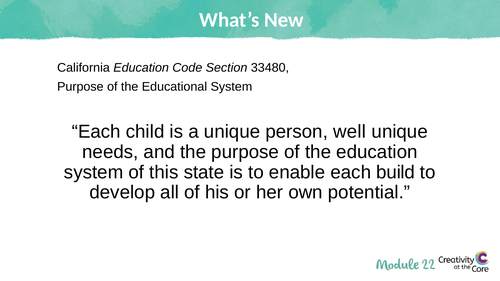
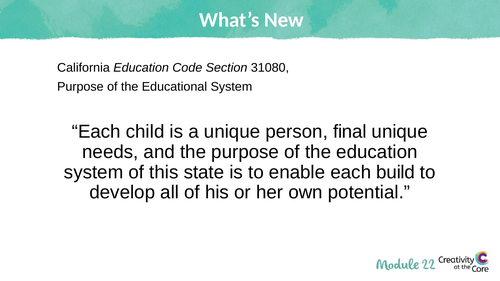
33480: 33480 -> 31080
well: well -> final
